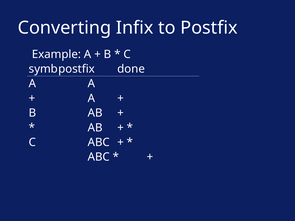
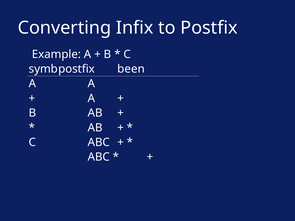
done: done -> been
